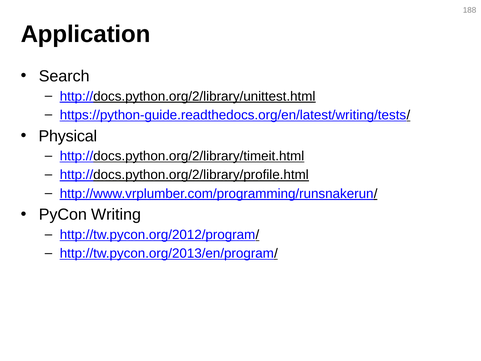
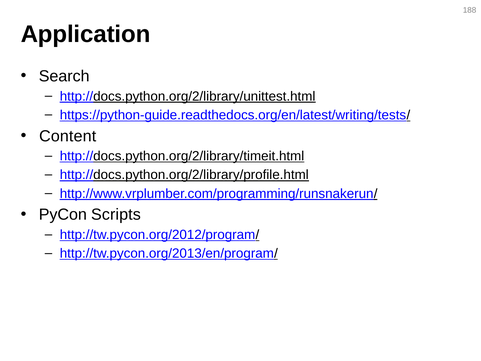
Physical: Physical -> Content
Writing: Writing -> Scripts
